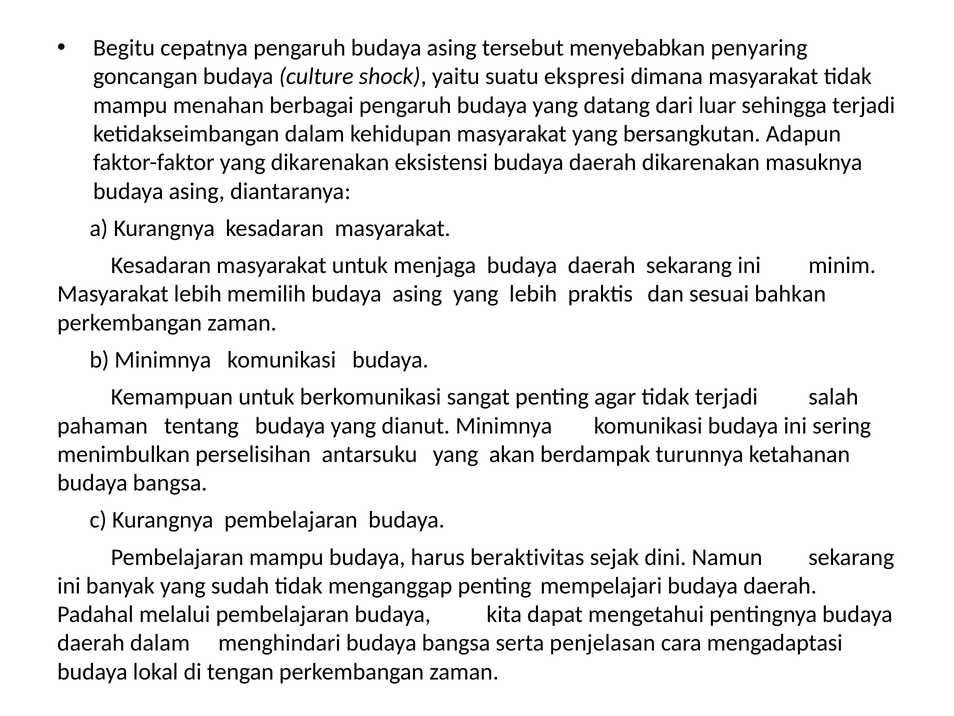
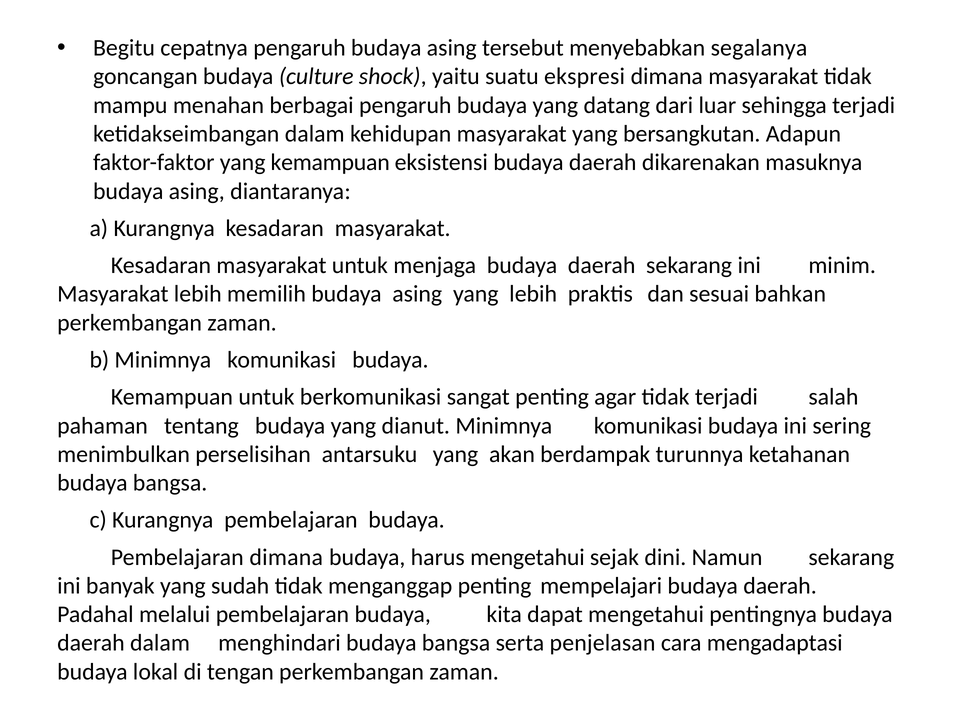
penyaring: penyaring -> segalanya
yang dikarenakan: dikarenakan -> kemampuan
Pembelajaran mampu: mampu -> dimana
harus beraktivitas: beraktivitas -> mengetahui
